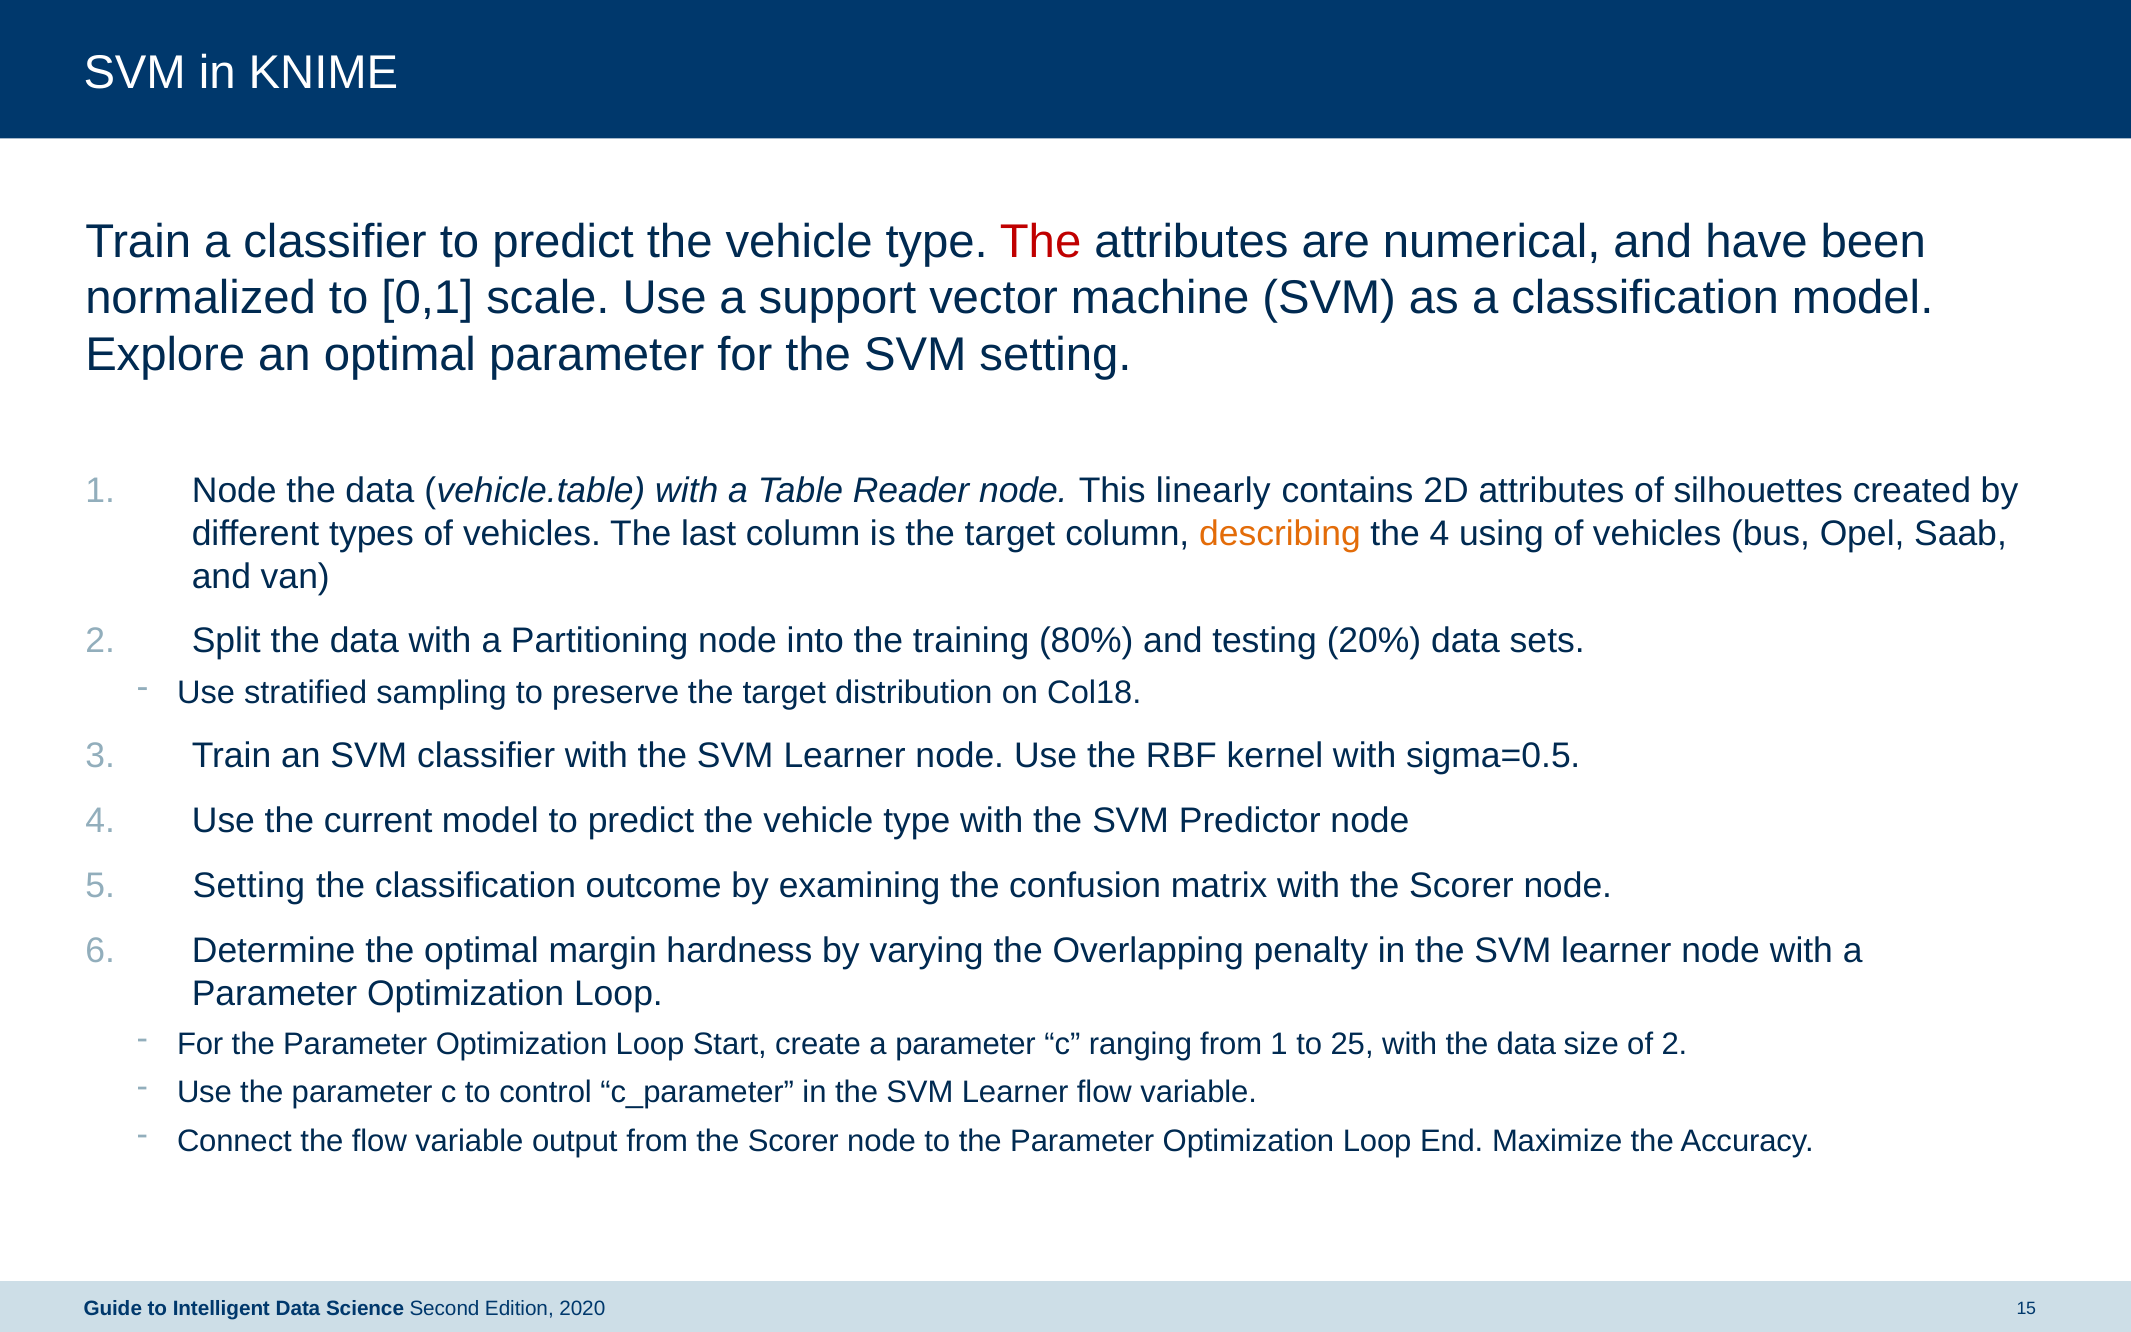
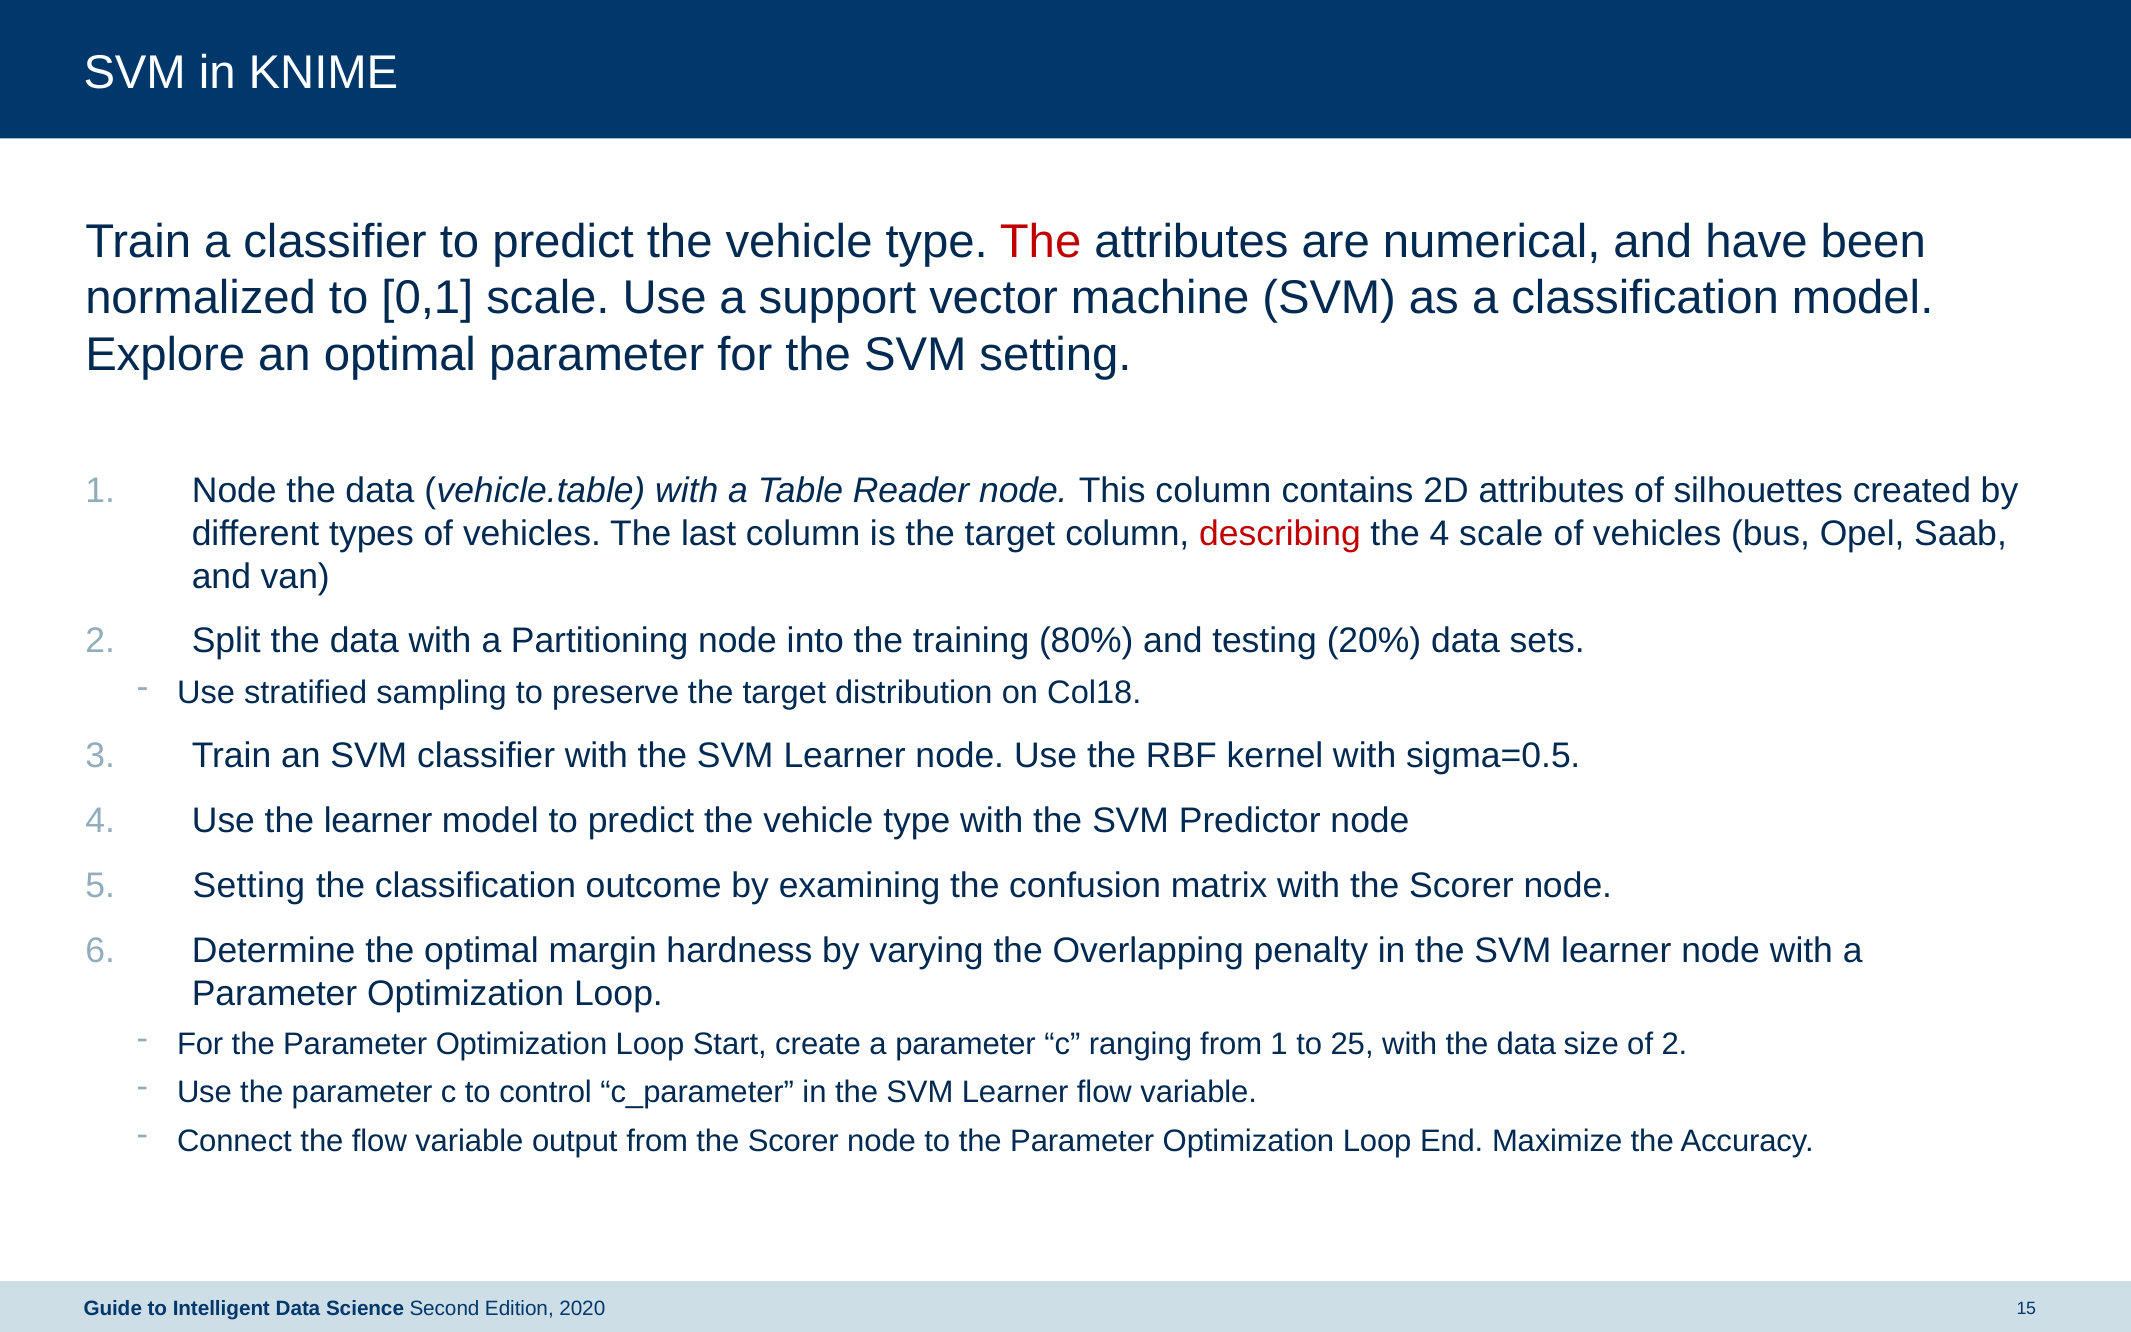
This linearly: linearly -> column
describing colour: orange -> red
4 using: using -> scale
the current: current -> learner
